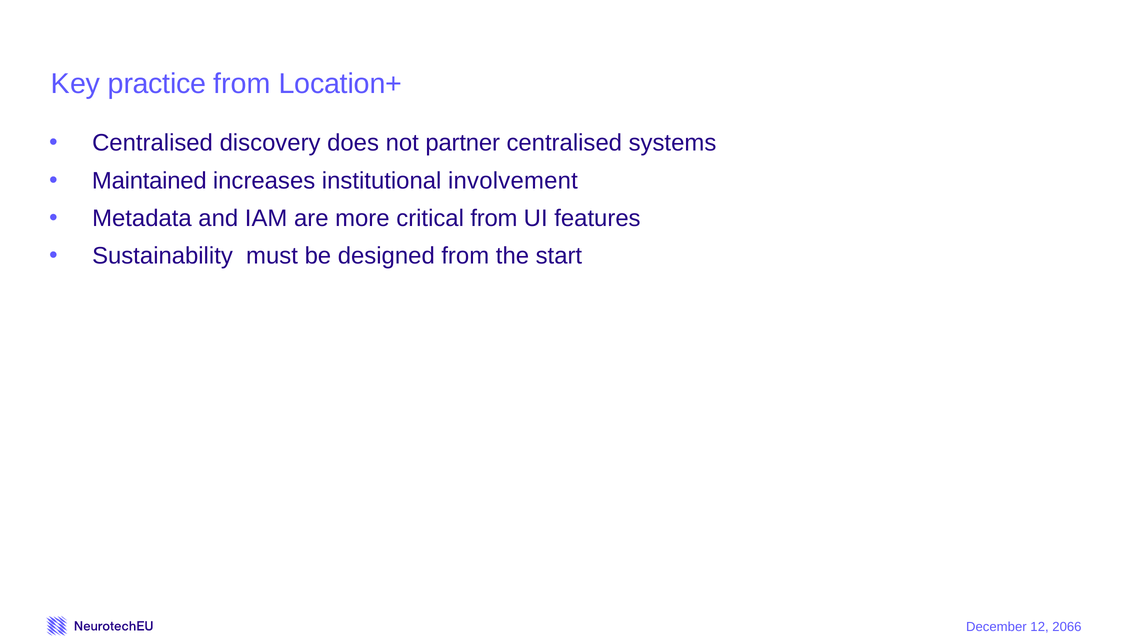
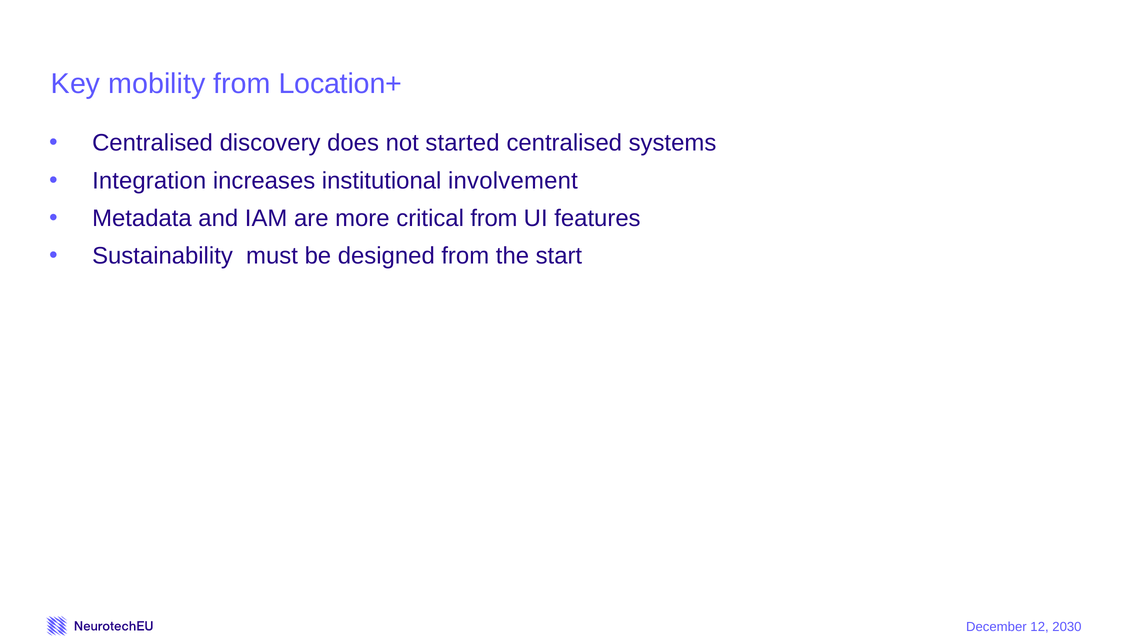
practice: practice -> mobility
partner: partner -> started
Maintained: Maintained -> Integration
2066: 2066 -> 2030
